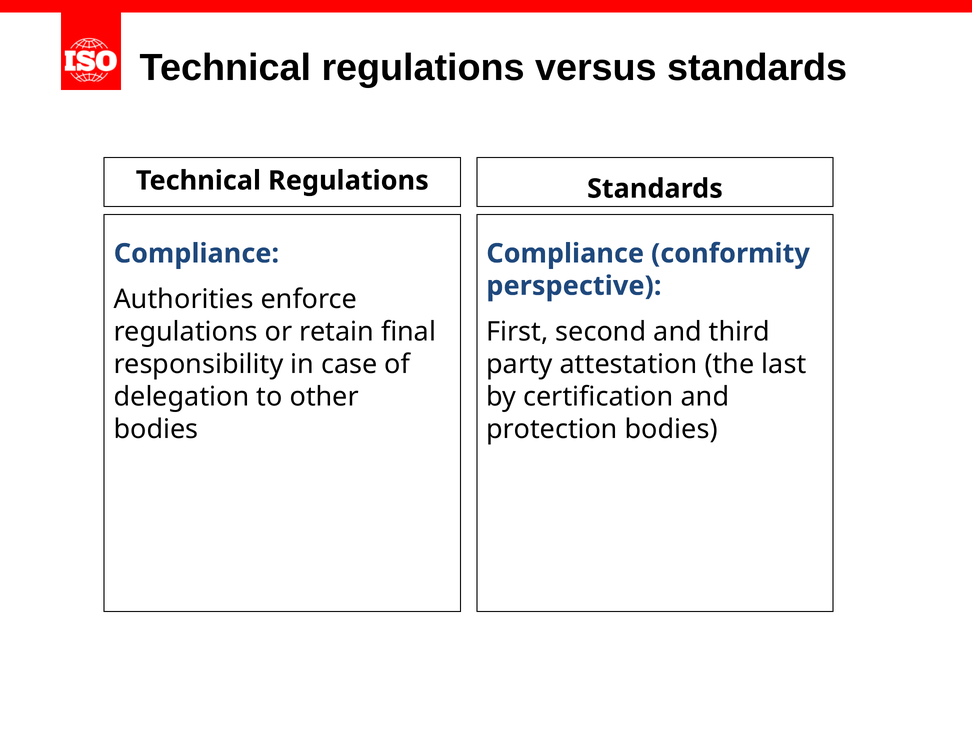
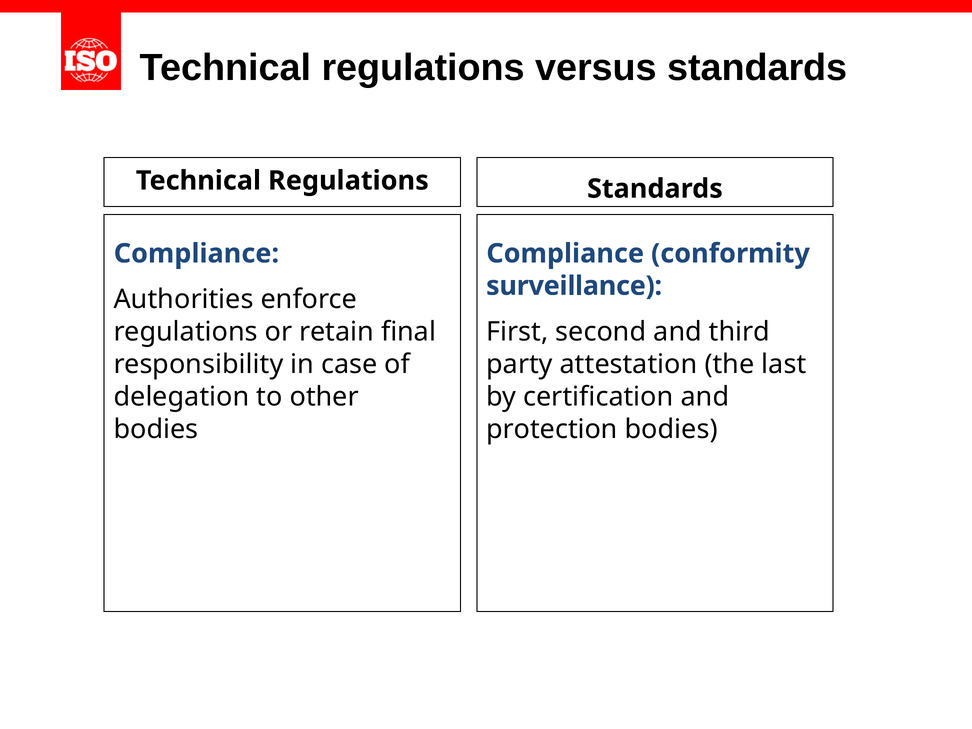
perspective: perspective -> surveillance
